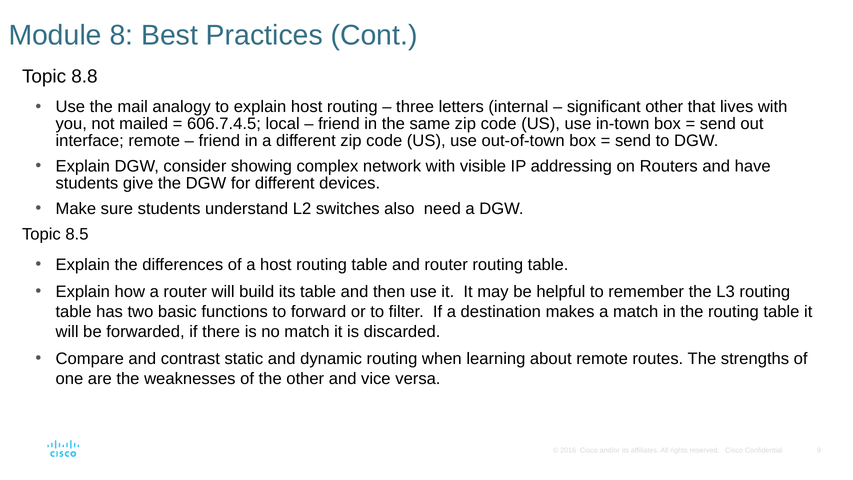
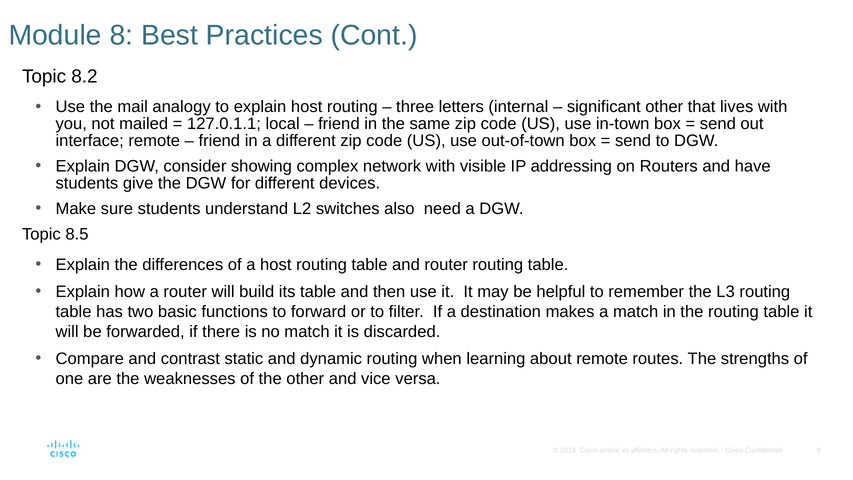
8.8: 8.8 -> 8.2
606.7.4.5: 606.7.4.5 -> 127.0.1.1
